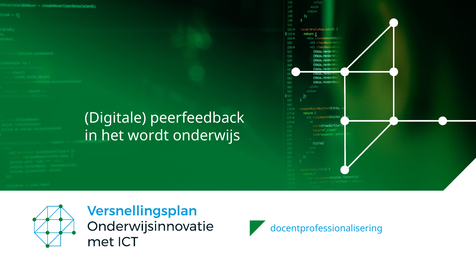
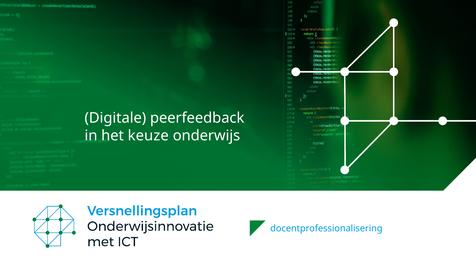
wordt: wordt -> keuze
